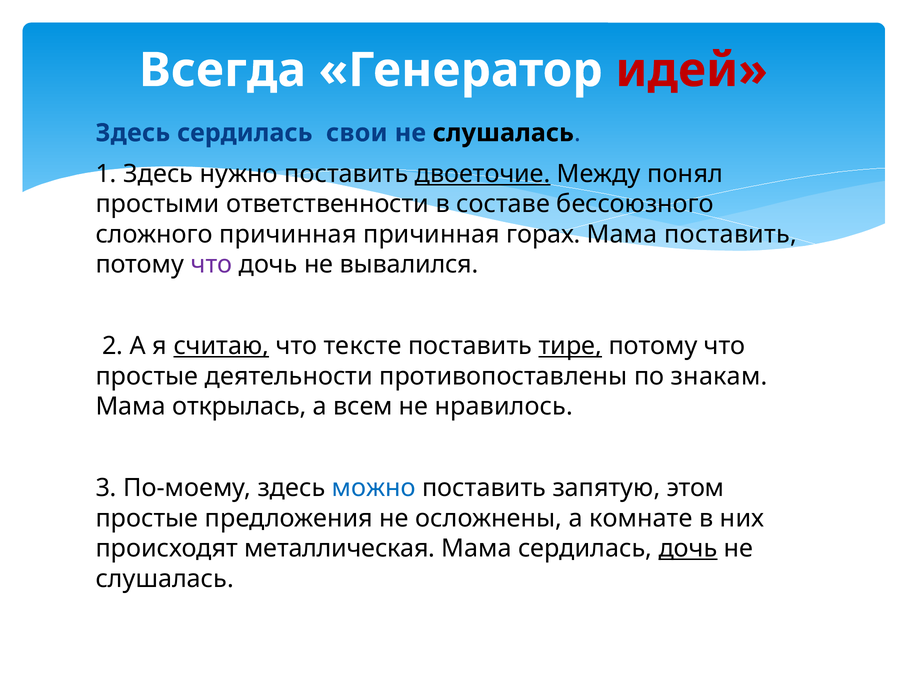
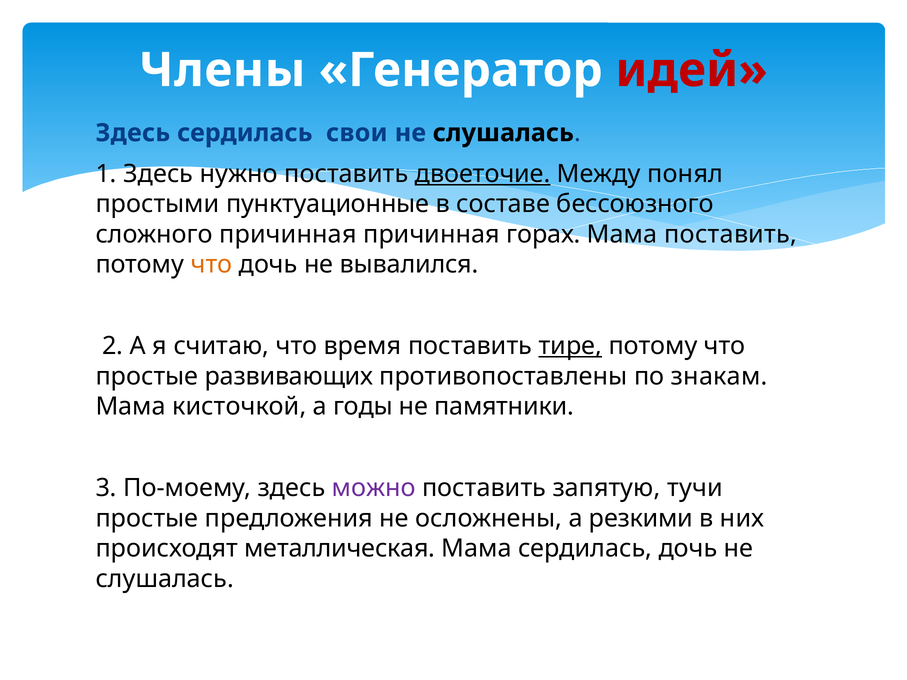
Всегда: Всегда -> Члены
ответственности: ответственности -> пунктуационные
что at (211, 265) colour: purple -> orange
считаю underline: present -> none
тексте: тексте -> время
деятельности: деятельности -> развивающих
открылась: открылась -> кисточкой
всем: всем -> годы
нравилось: нравилось -> памятники
можно colour: blue -> purple
этом: этом -> тучи
комнате: комнате -> резкими
дочь at (688, 549) underline: present -> none
